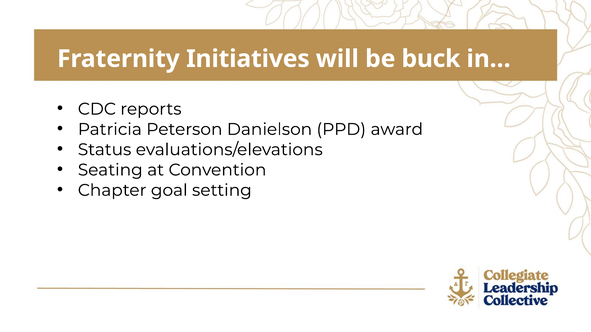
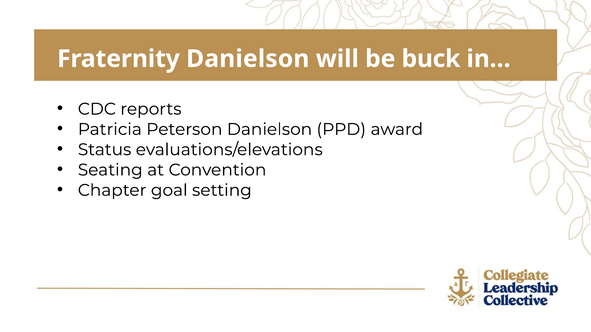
Fraternity Initiatives: Initiatives -> Danielson
